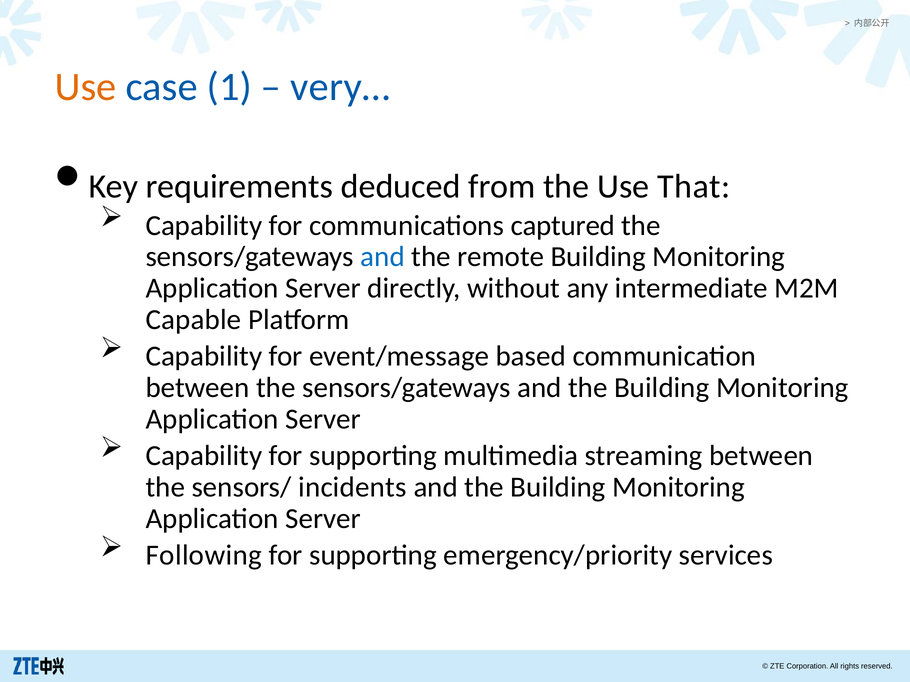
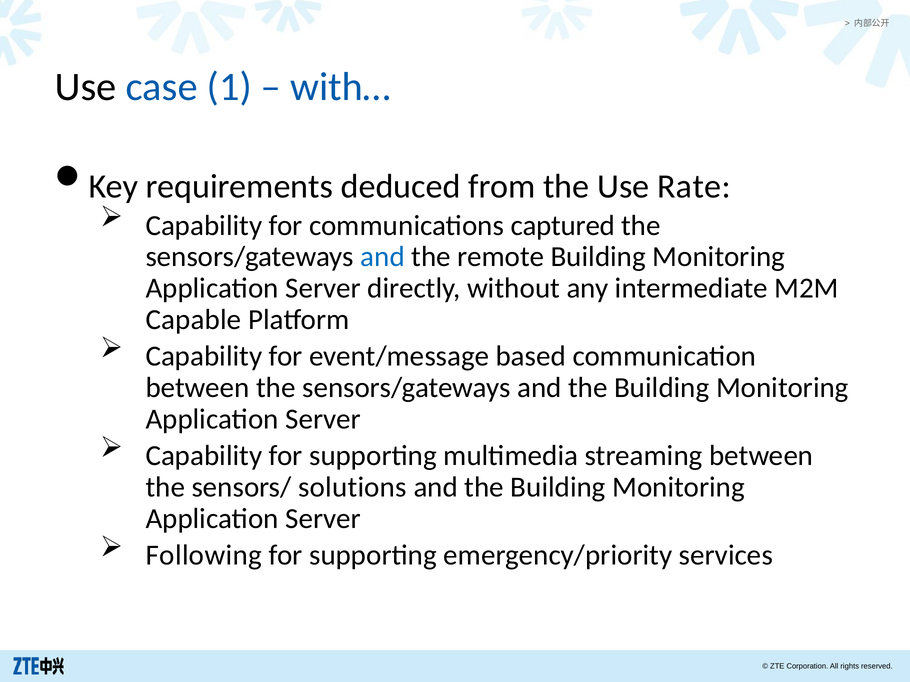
Use at (86, 87) colour: orange -> black
very…: very… -> with…
That: That -> Rate
incidents: incidents -> solutions
